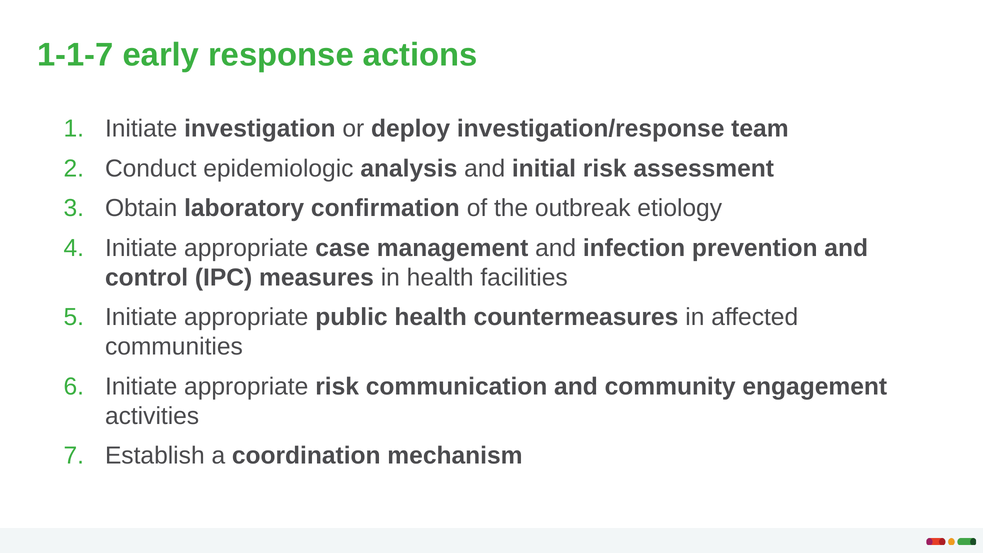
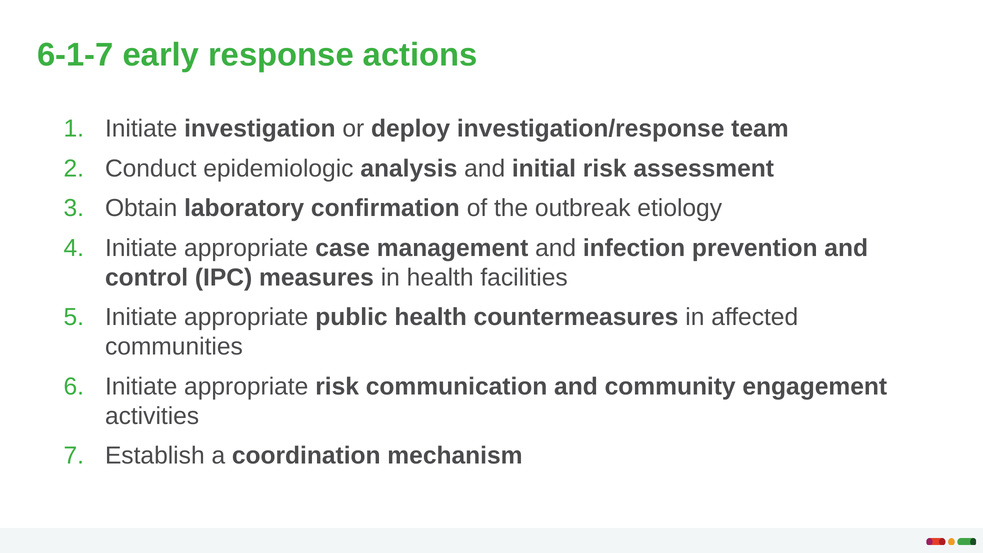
1-1-7: 1-1-7 -> 6-1-7
